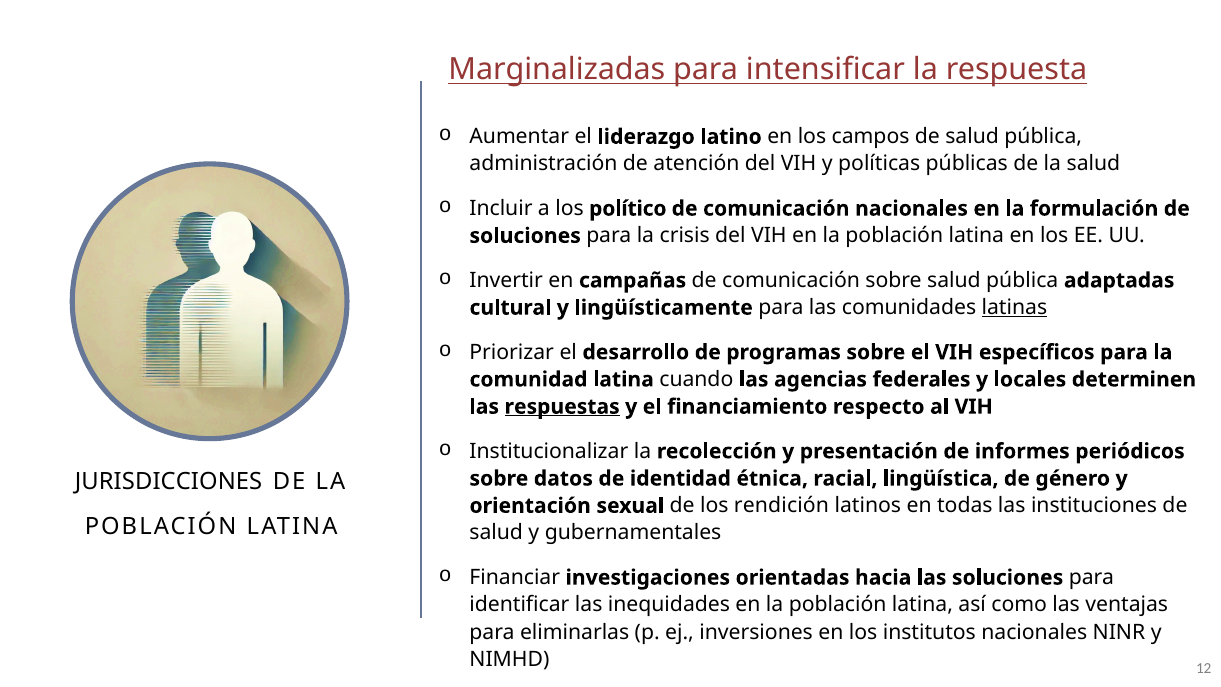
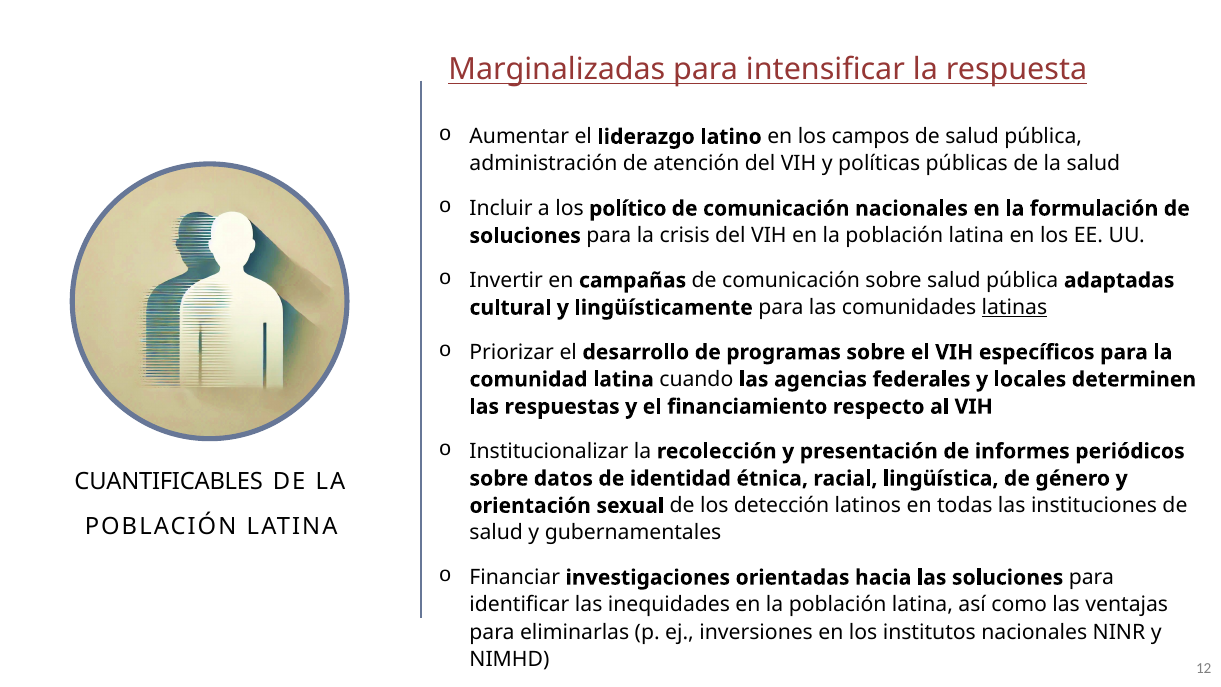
respuestas underline: present -> none
JURISDICCIONES: JURISDICCIONES -> CUANTIFICABLES
rendición: rendición -> detección
